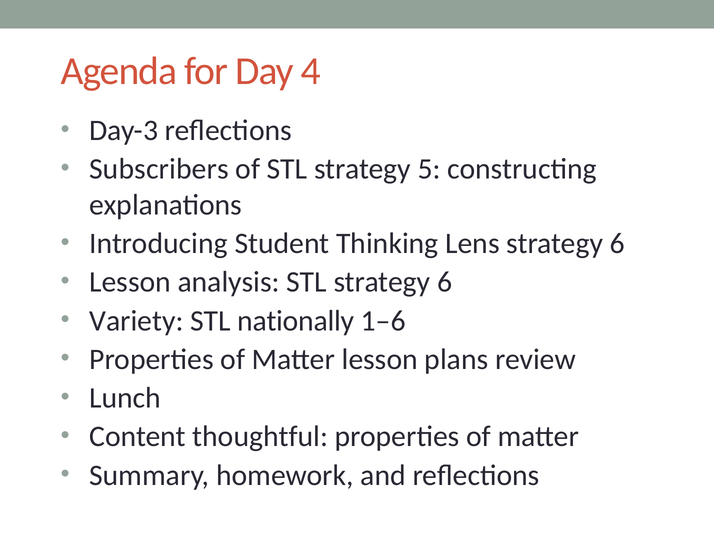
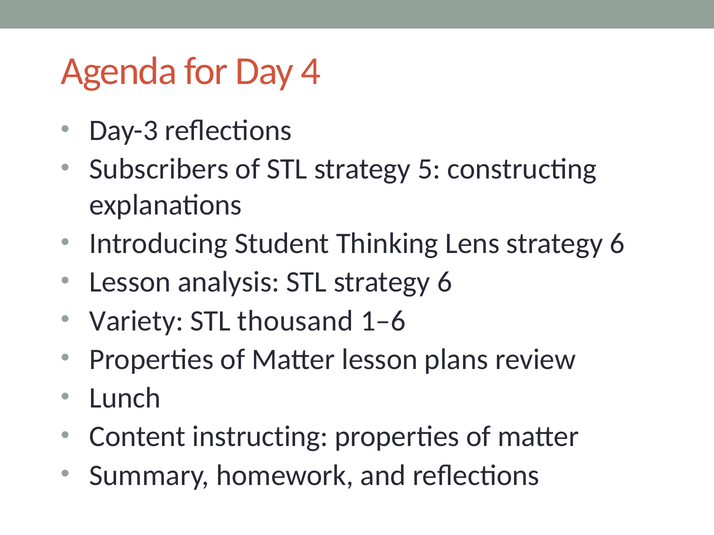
nationally: nationally -> thousand
thoughtful: thoughtful -> instructing
